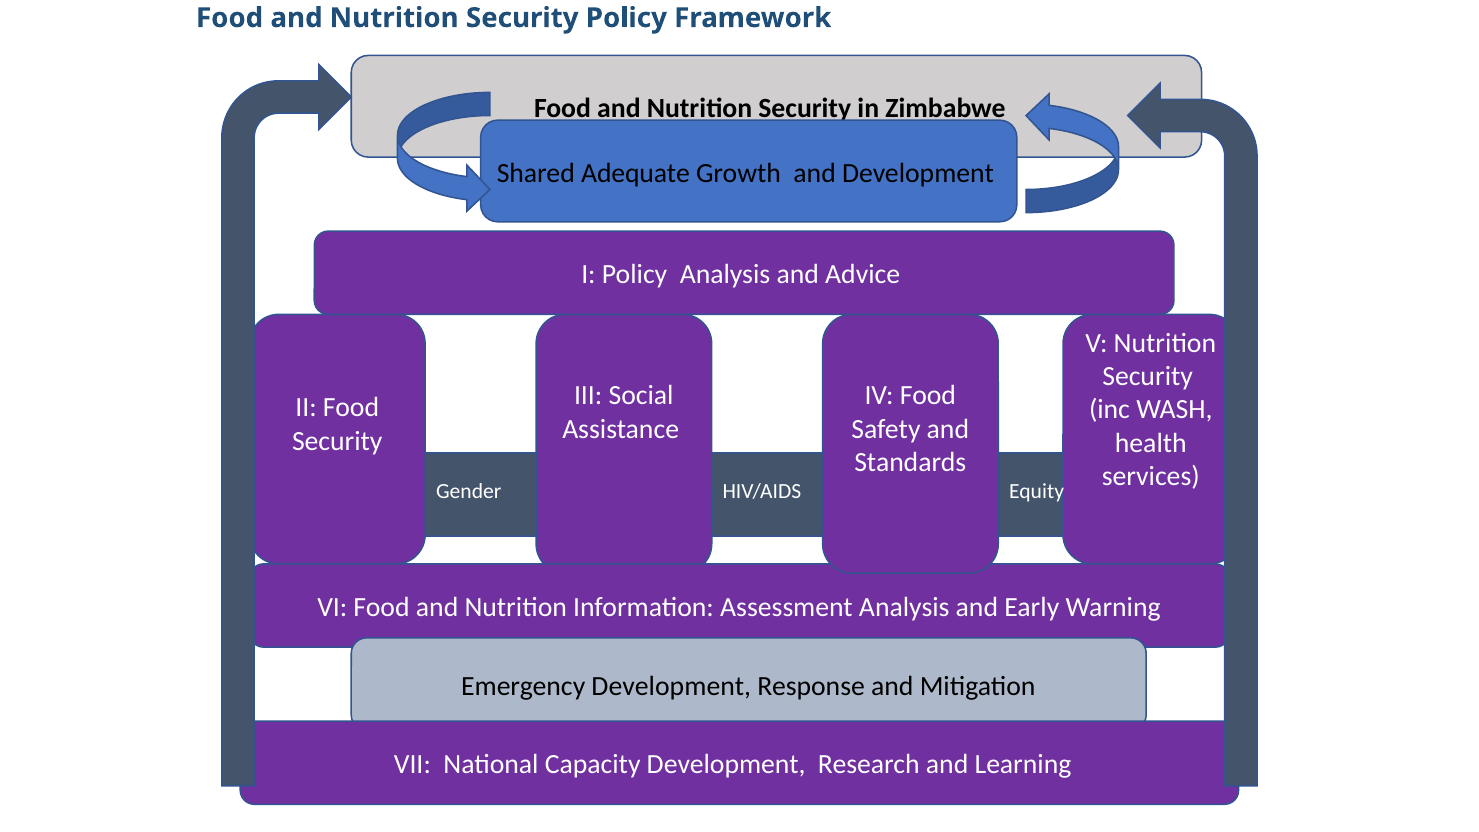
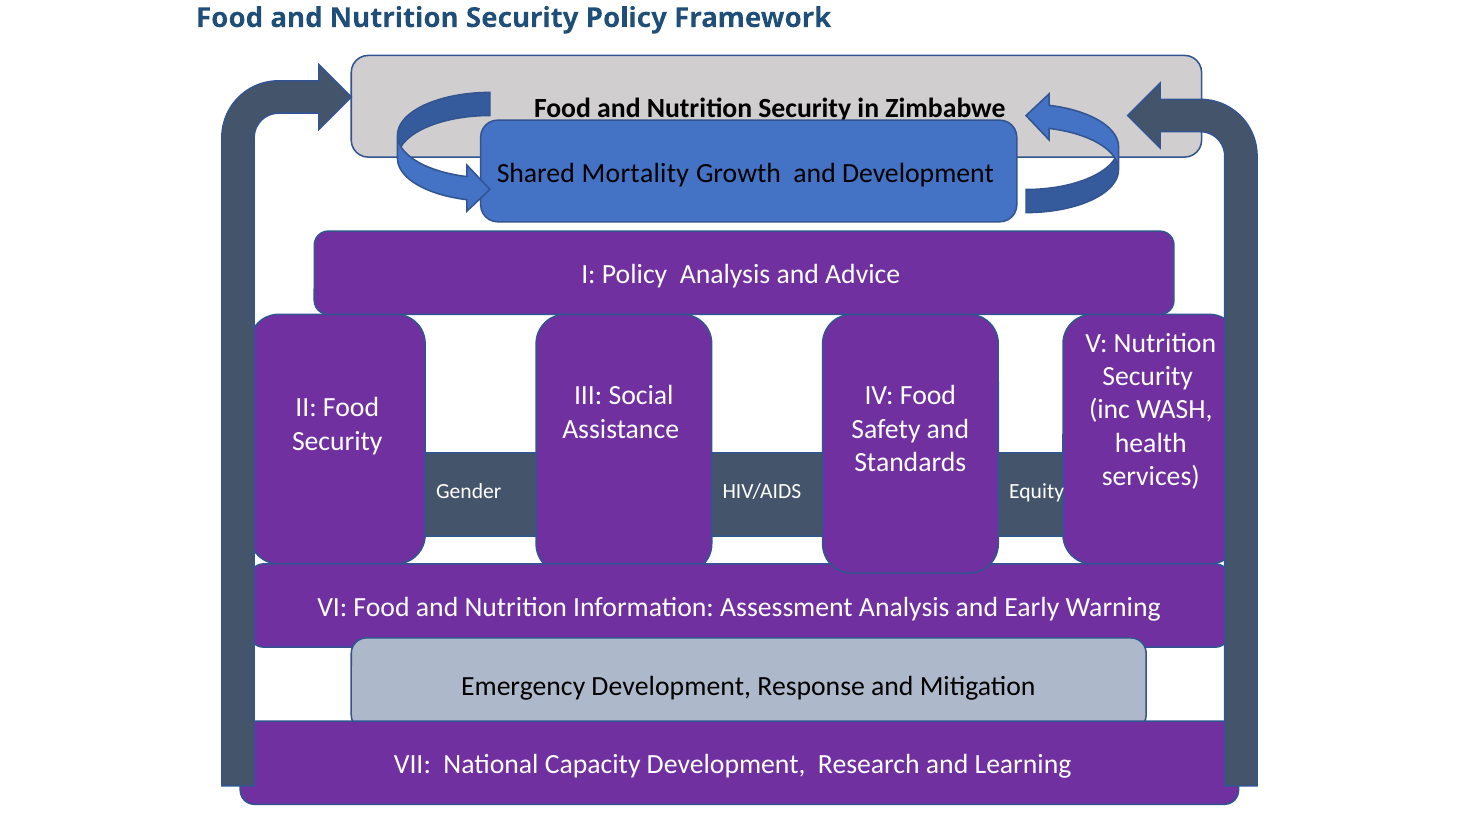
Adequate: Adequate -> Mortality
